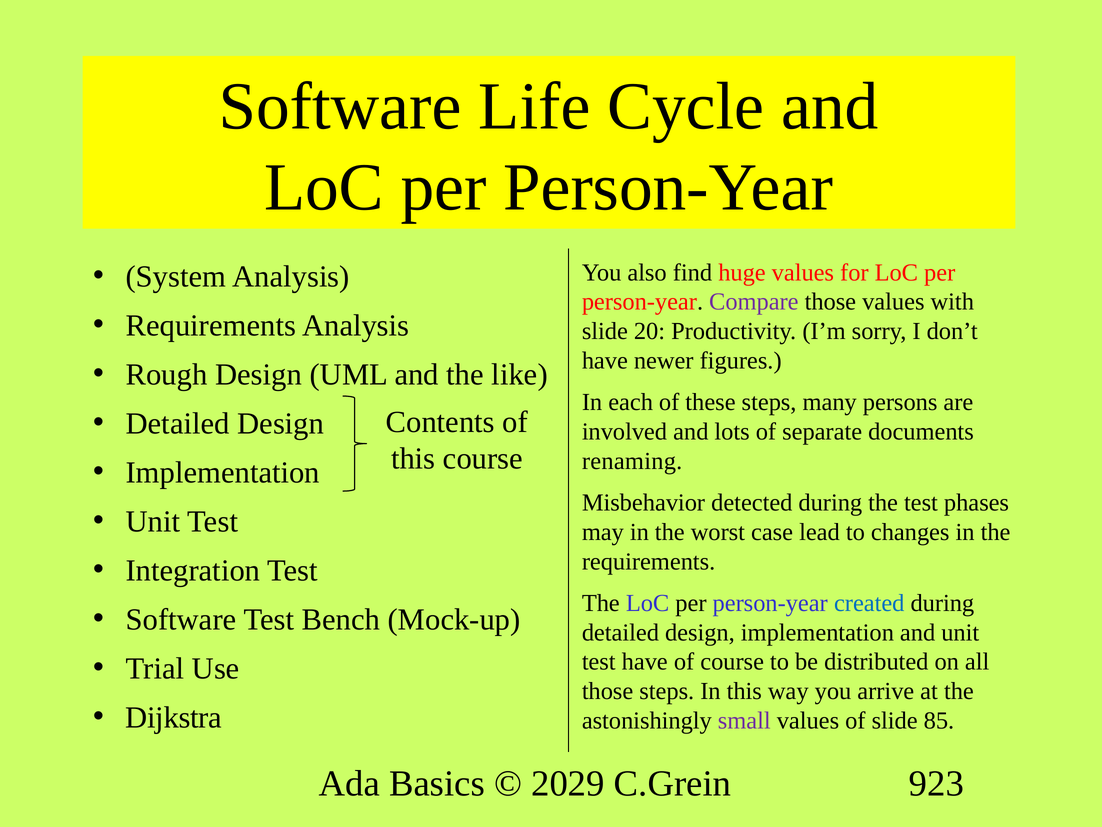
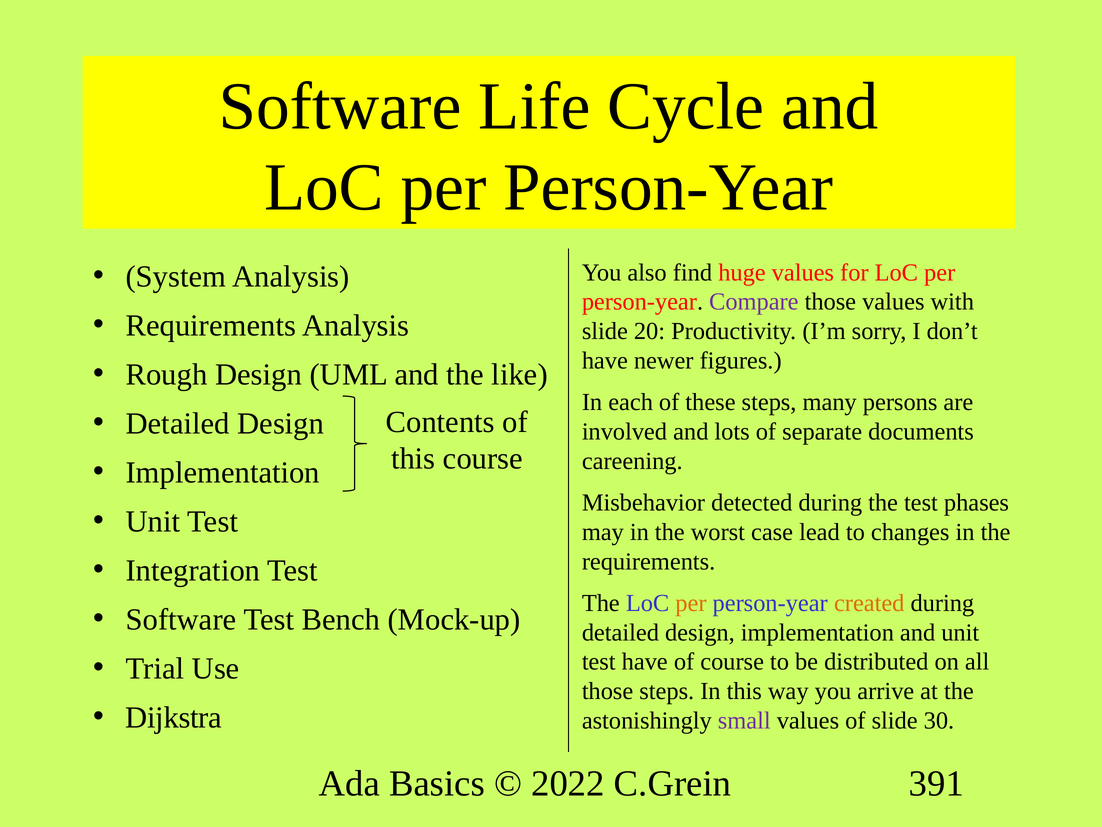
renaming: renaming -> careening
per at (691, 603) colour: black -> orange
created colour: blue -> orange
85: 85 -> 30
2029: 2029 -> 2022
923: 923 -> 391
